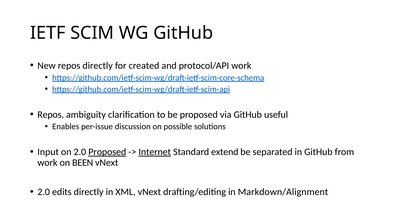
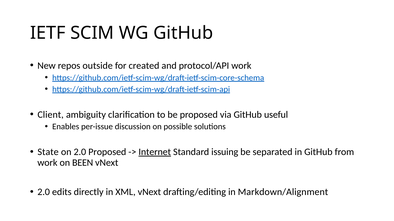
repos directly: directly -> outside
Repos at (51, 115): Repos -> Client
Input: Input -> State
Proposed at (107, 152) underline: present -> none
extend: extend -> issuing
